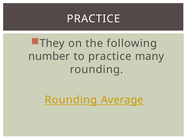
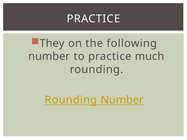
many: many -> much
Rounding Average: Average -> Number
